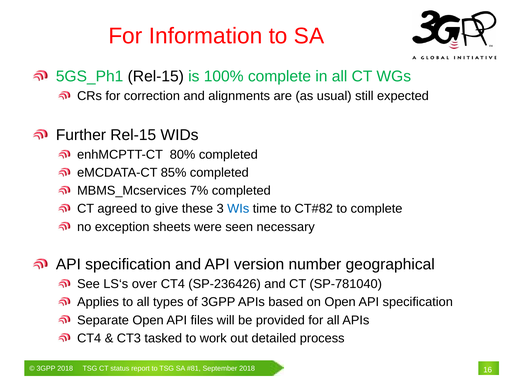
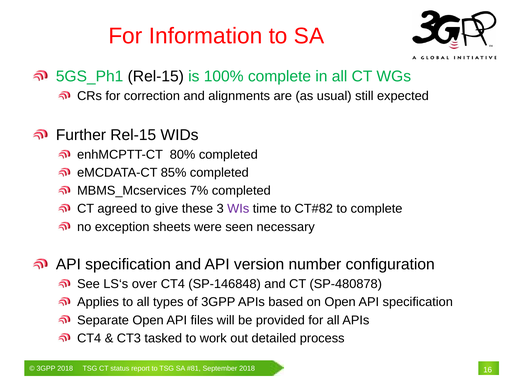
WIs colour: blue -> purple
geographical: geographical -> configuration
SP-236426: SP-236426 -> SP-146848
SP-781040: SP-781040 -> SP-480878
